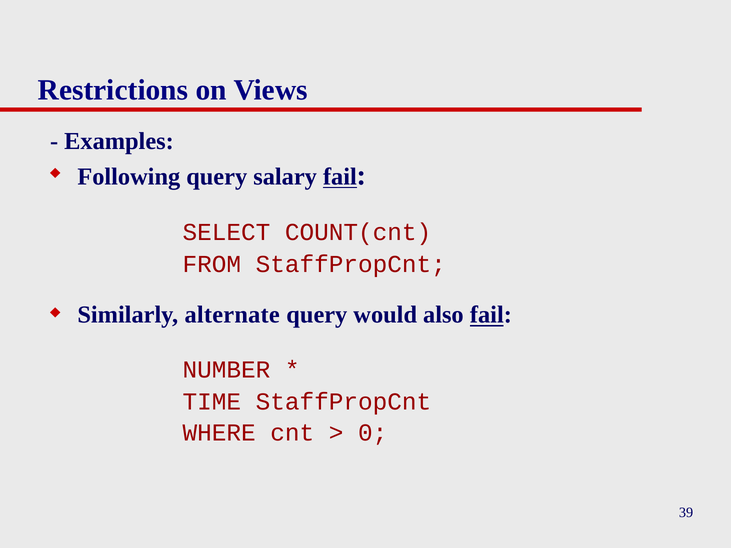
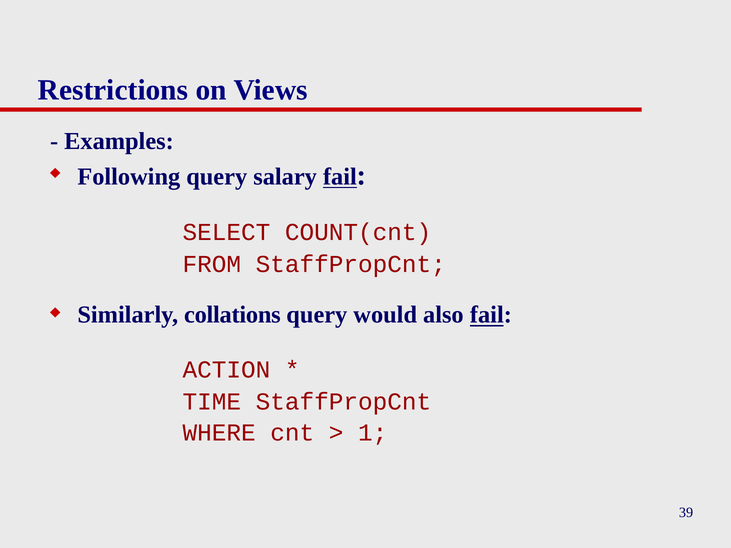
alternate: alternate -> collations
NUMBER: NUMBER -> ACTION
0: 0 -> 1
